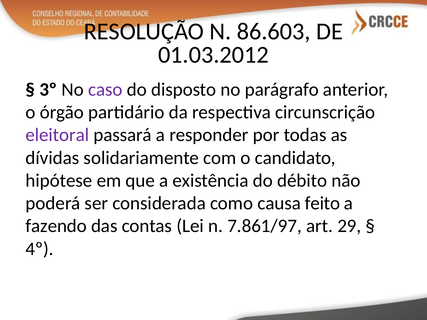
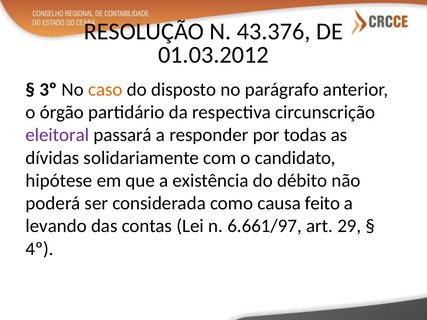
86.603: 86.603 -> 43.376
caso colour: purple -> orange
fazendo: fazendo -> levando
7.861/97: 7.861/97 -> 6.661/97
